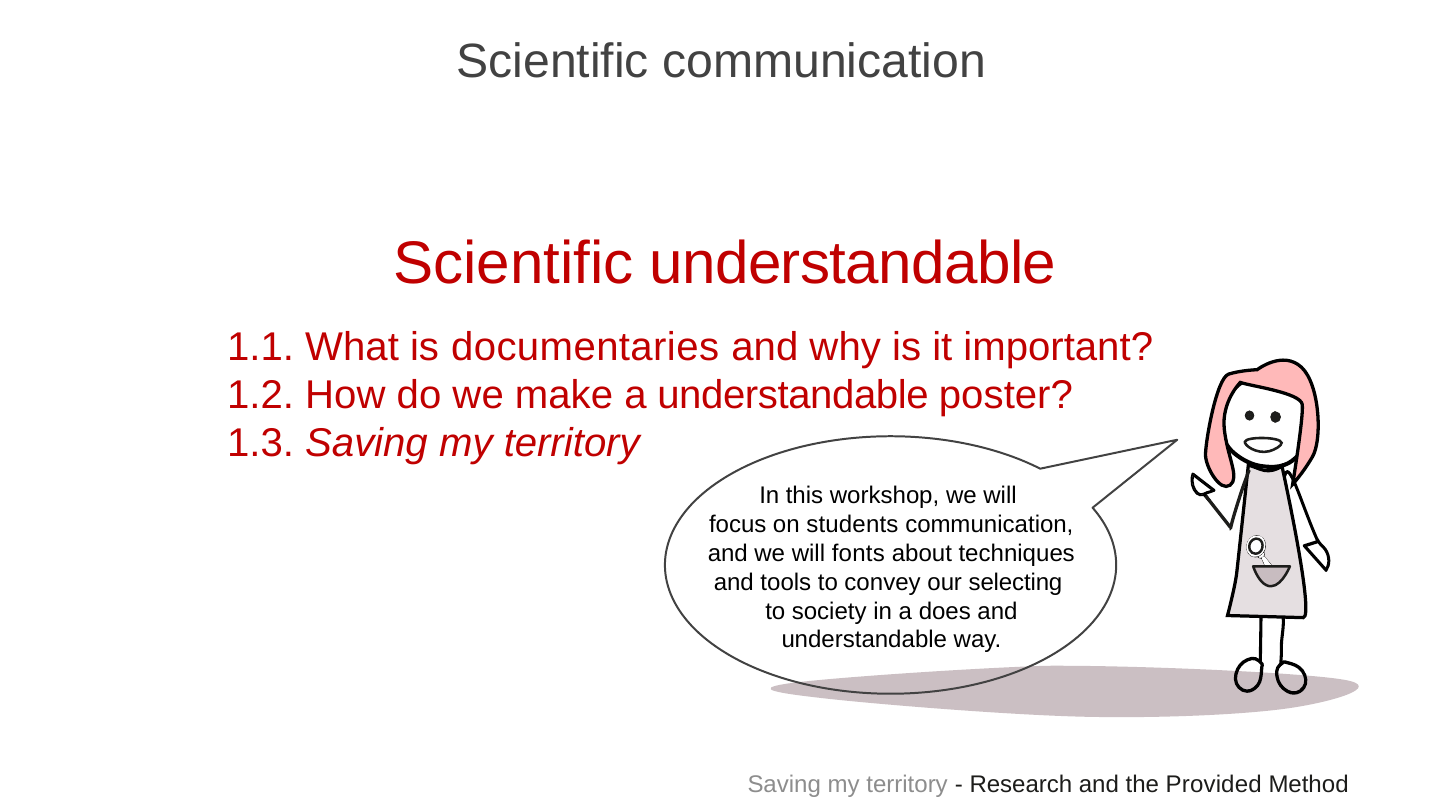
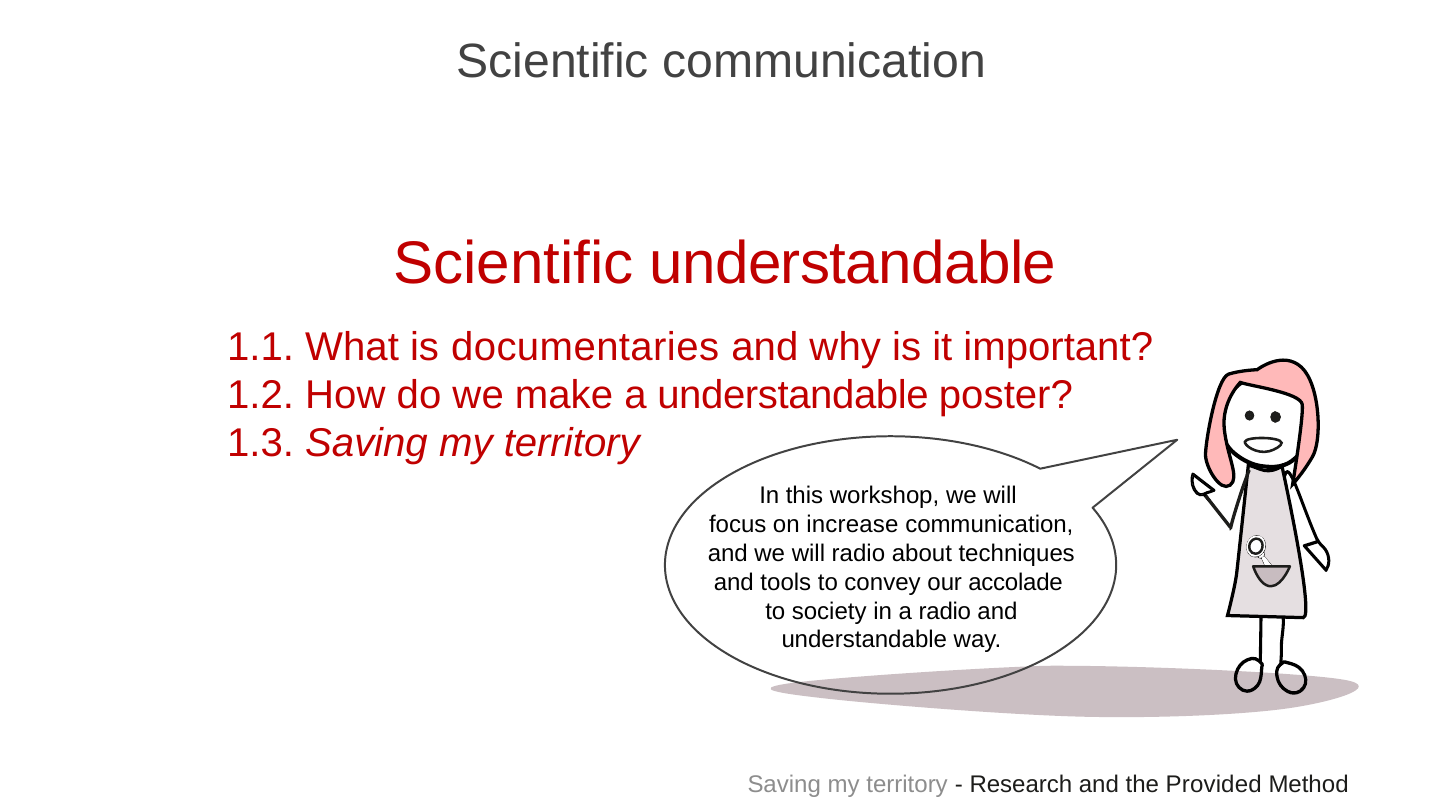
students: students -> increase
will fonts: fonts -> radio
selecting: selecting -> accolade
a does: does -> radio
